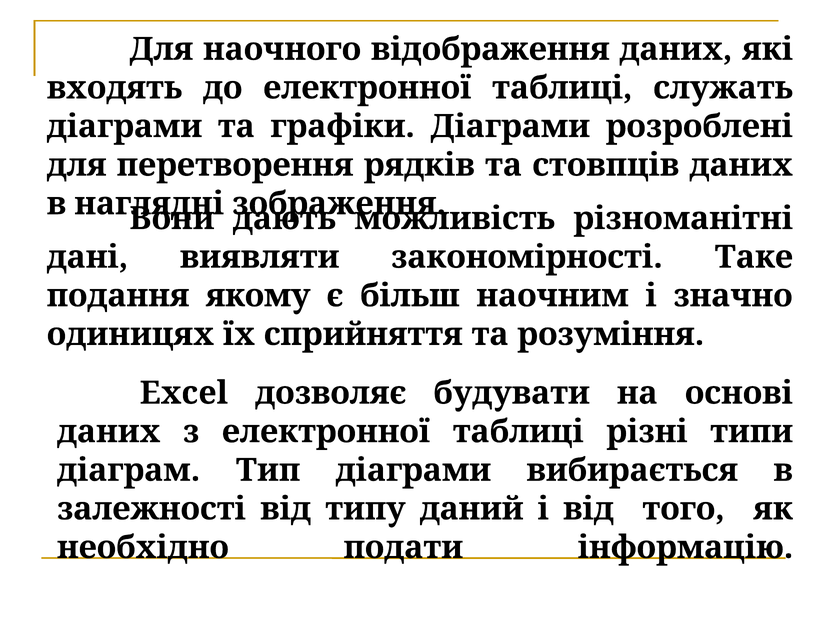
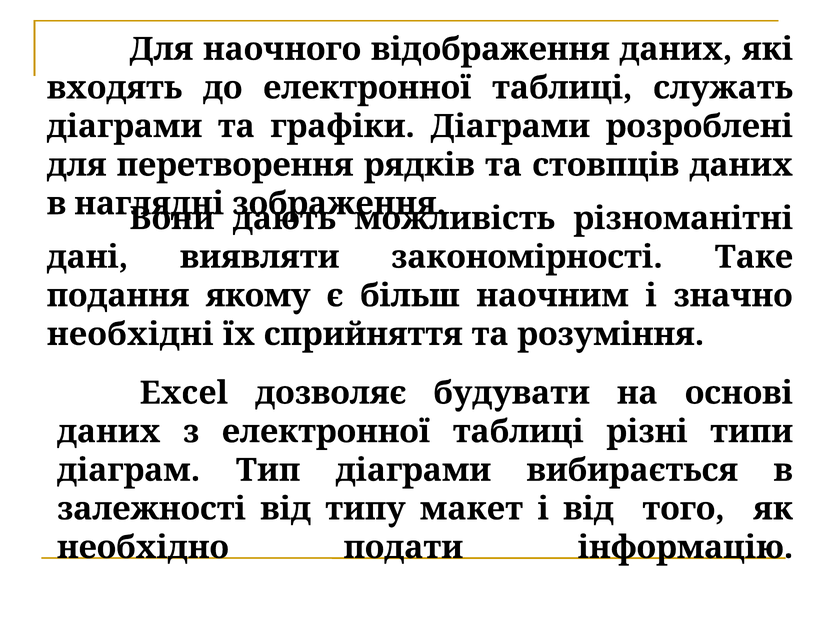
одиницях: одиницях -> необхідні
даний: даний -> макет
